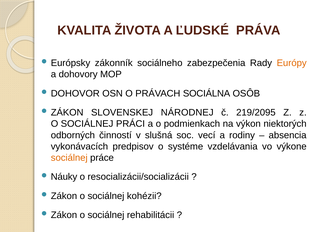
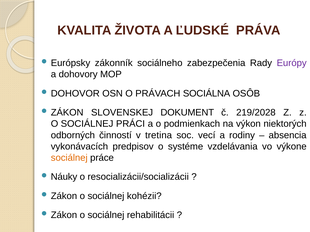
Európy colour: orange -> purple
NÁRODNEJ: NÁRODNEJ -> DOKUMENT
219/2095: 219/2095 -> 219/2028
slušná: slušná -> tretina
